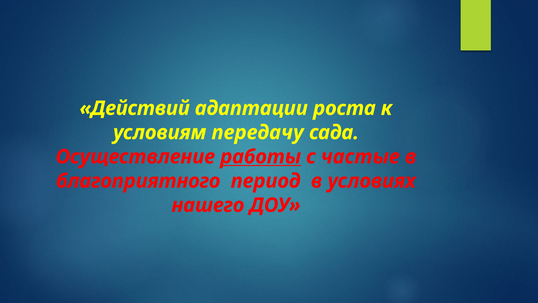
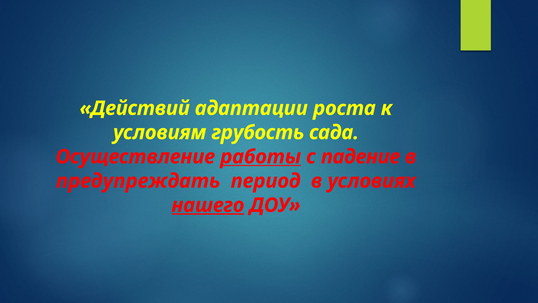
передачу: передачу -> грубость
частые: частые -> падение
благоприятного: благоприятного -> предупреждать
нашего underline: none -> present
